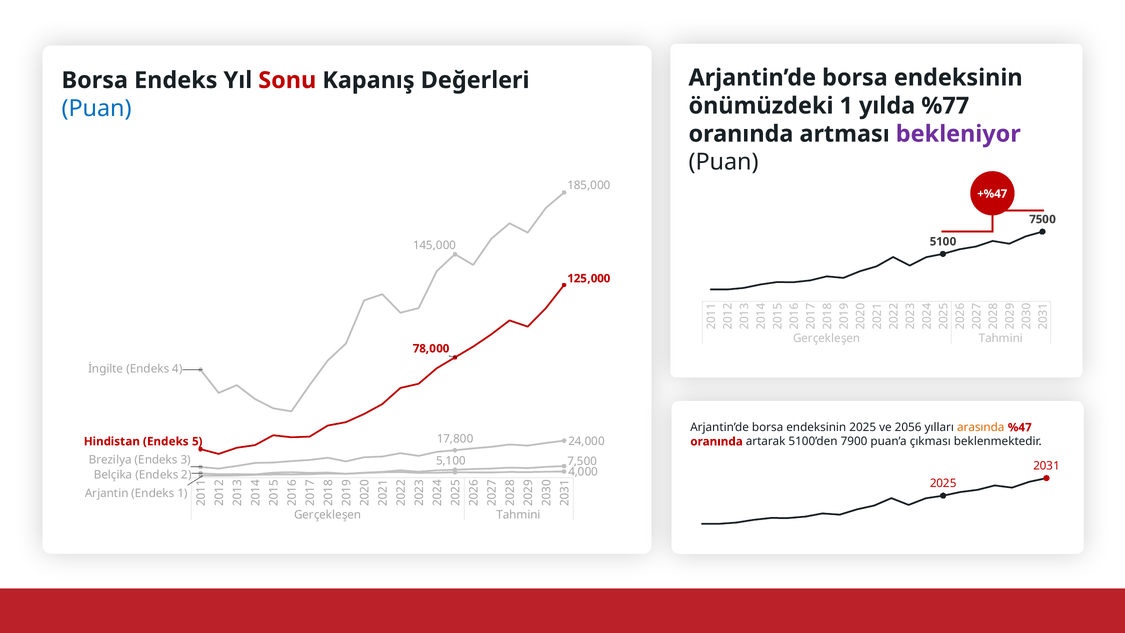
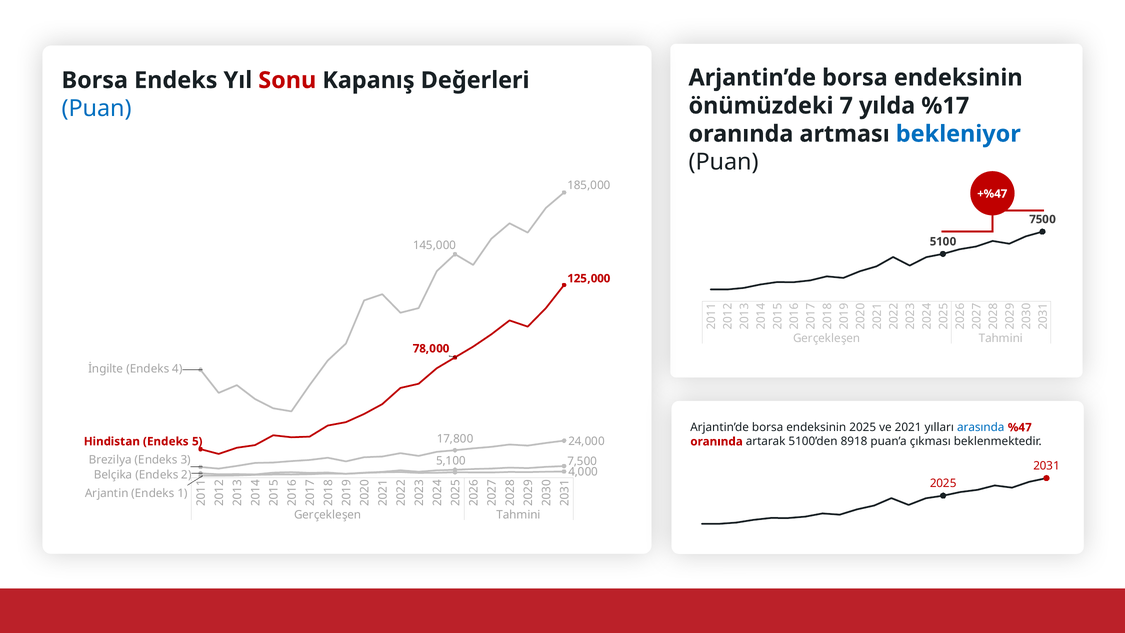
önümüzdeki 1: 1 -> 7
%77: %77 -> %17
bekleniyor colour: purple -> blue
2056: 2056 -> 2021
arasında colour: orange -> blue
7900: 7900 -> 8918
